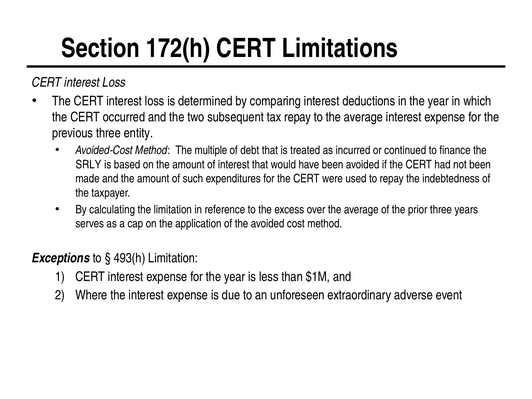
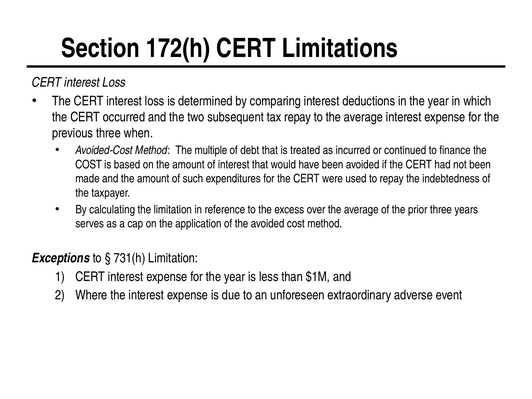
entity: entity -> when
SRLY at (88, 165): SRLY -> COST
493(h: 493(h -> 731(h
